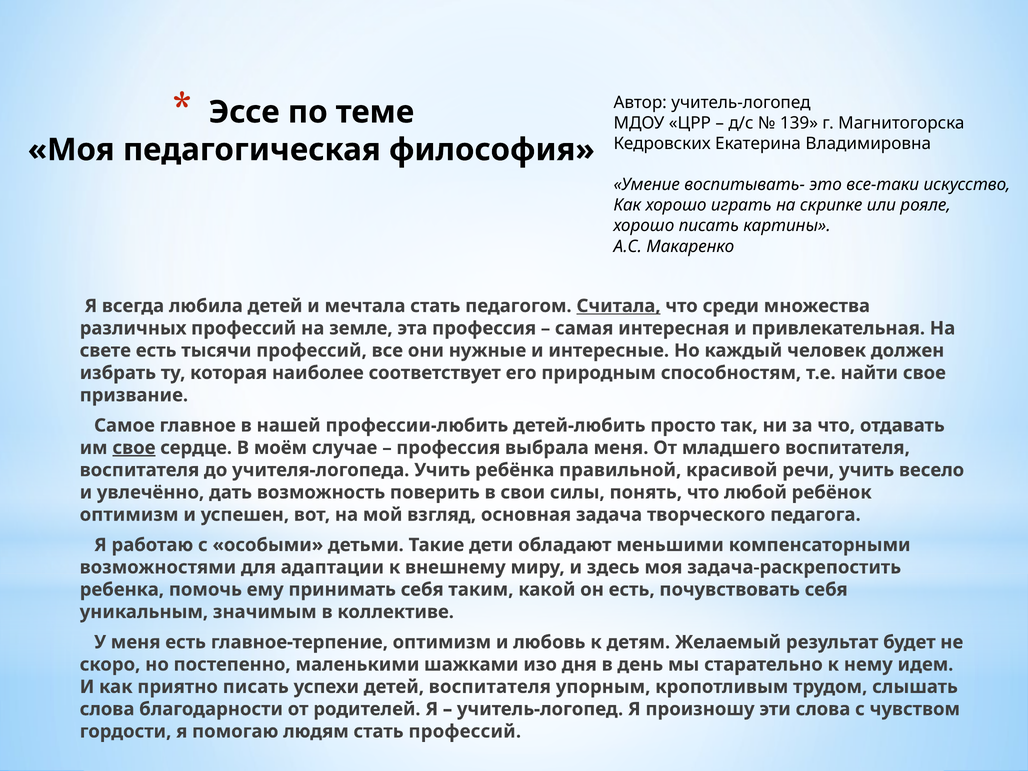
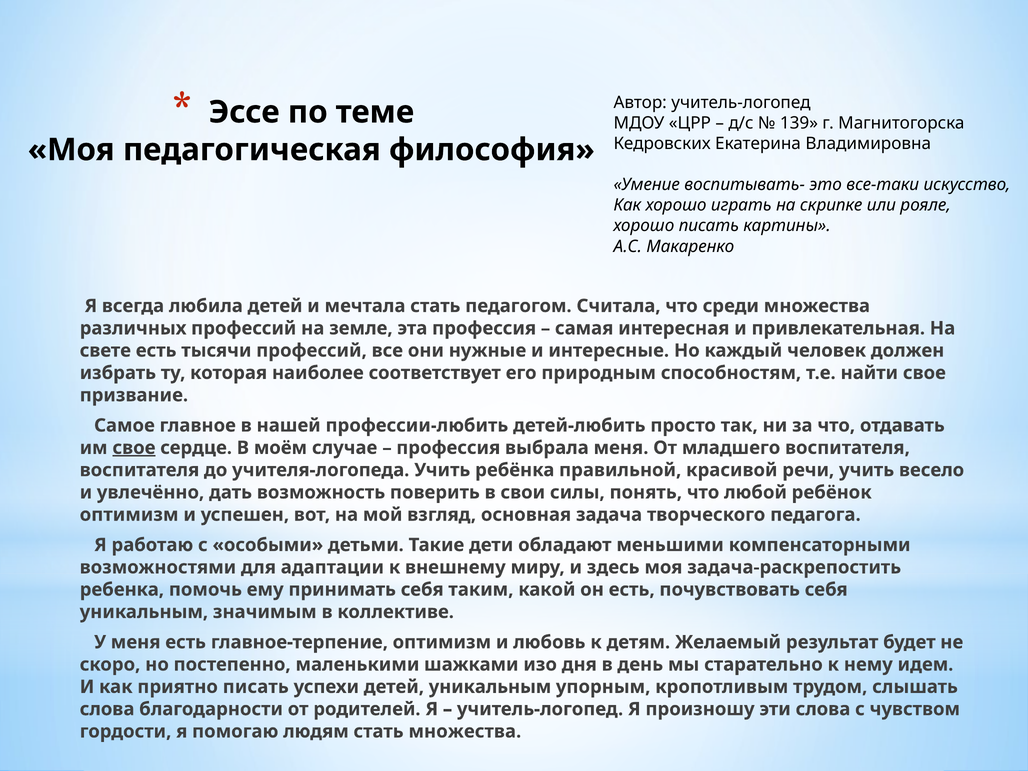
Считала underline: present -> none
детей воспитателя: воспитателя -> уникальным
стать профессий: профессий -> множества
